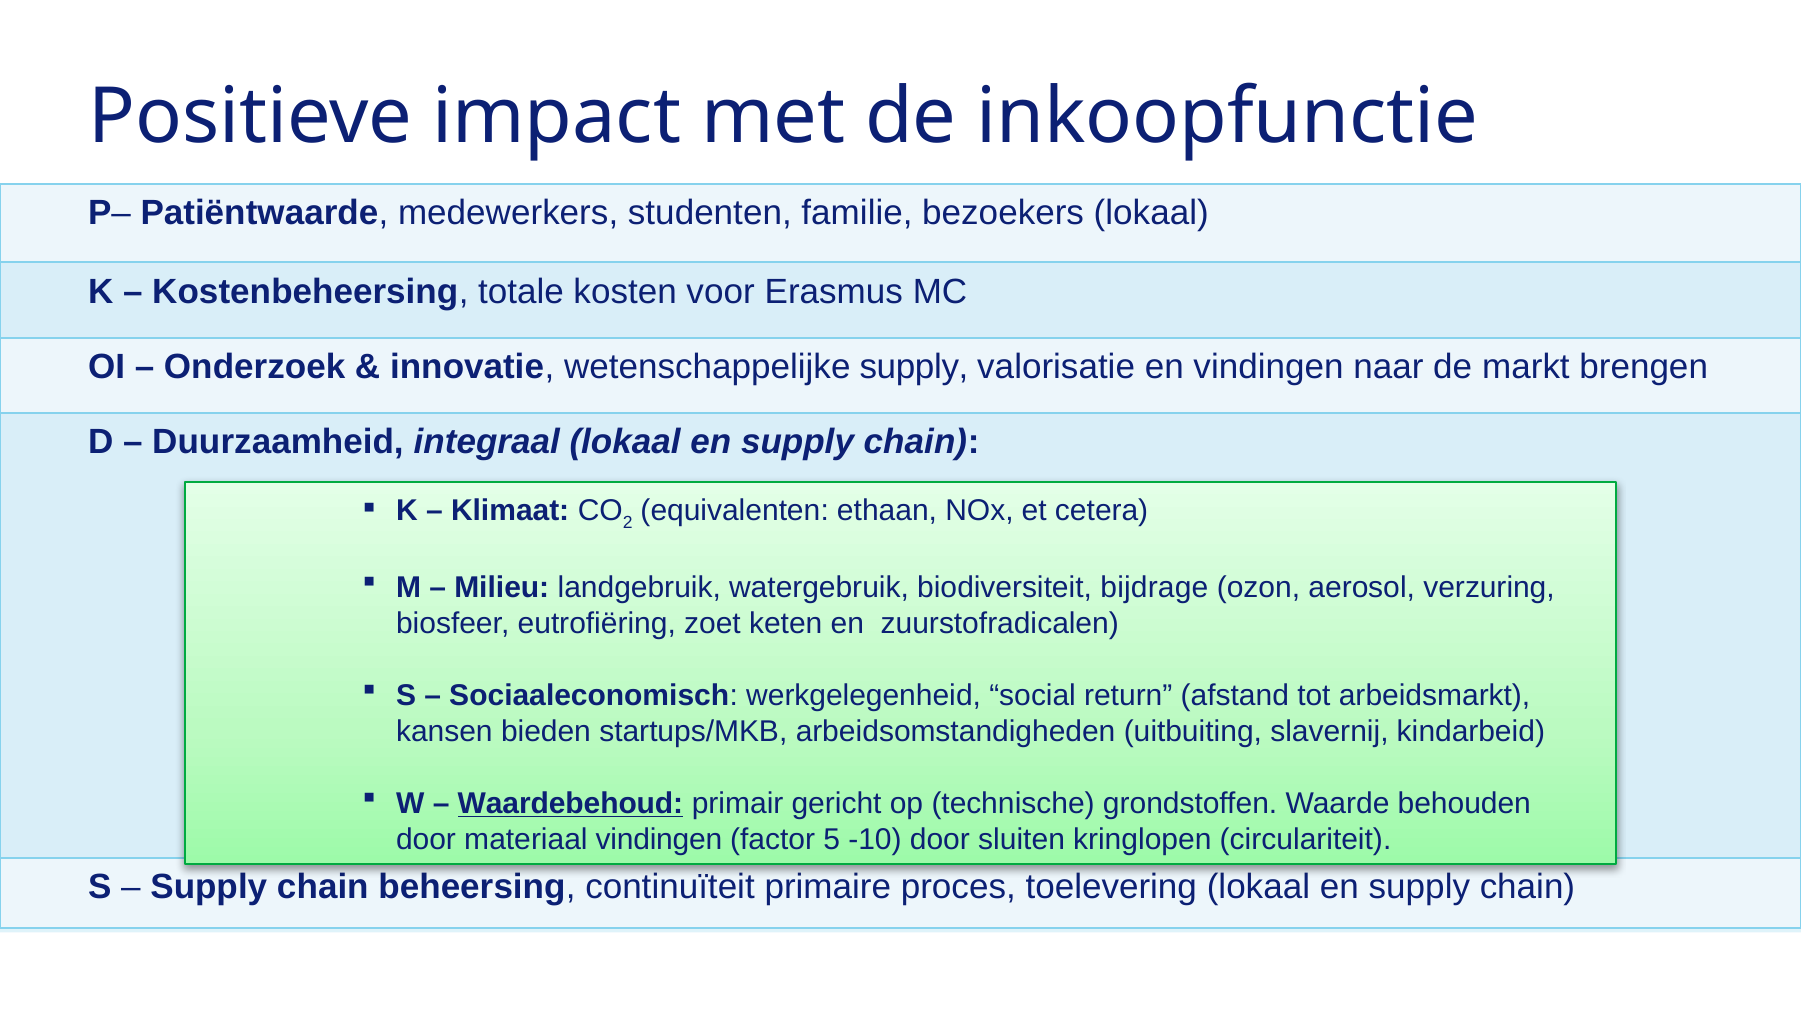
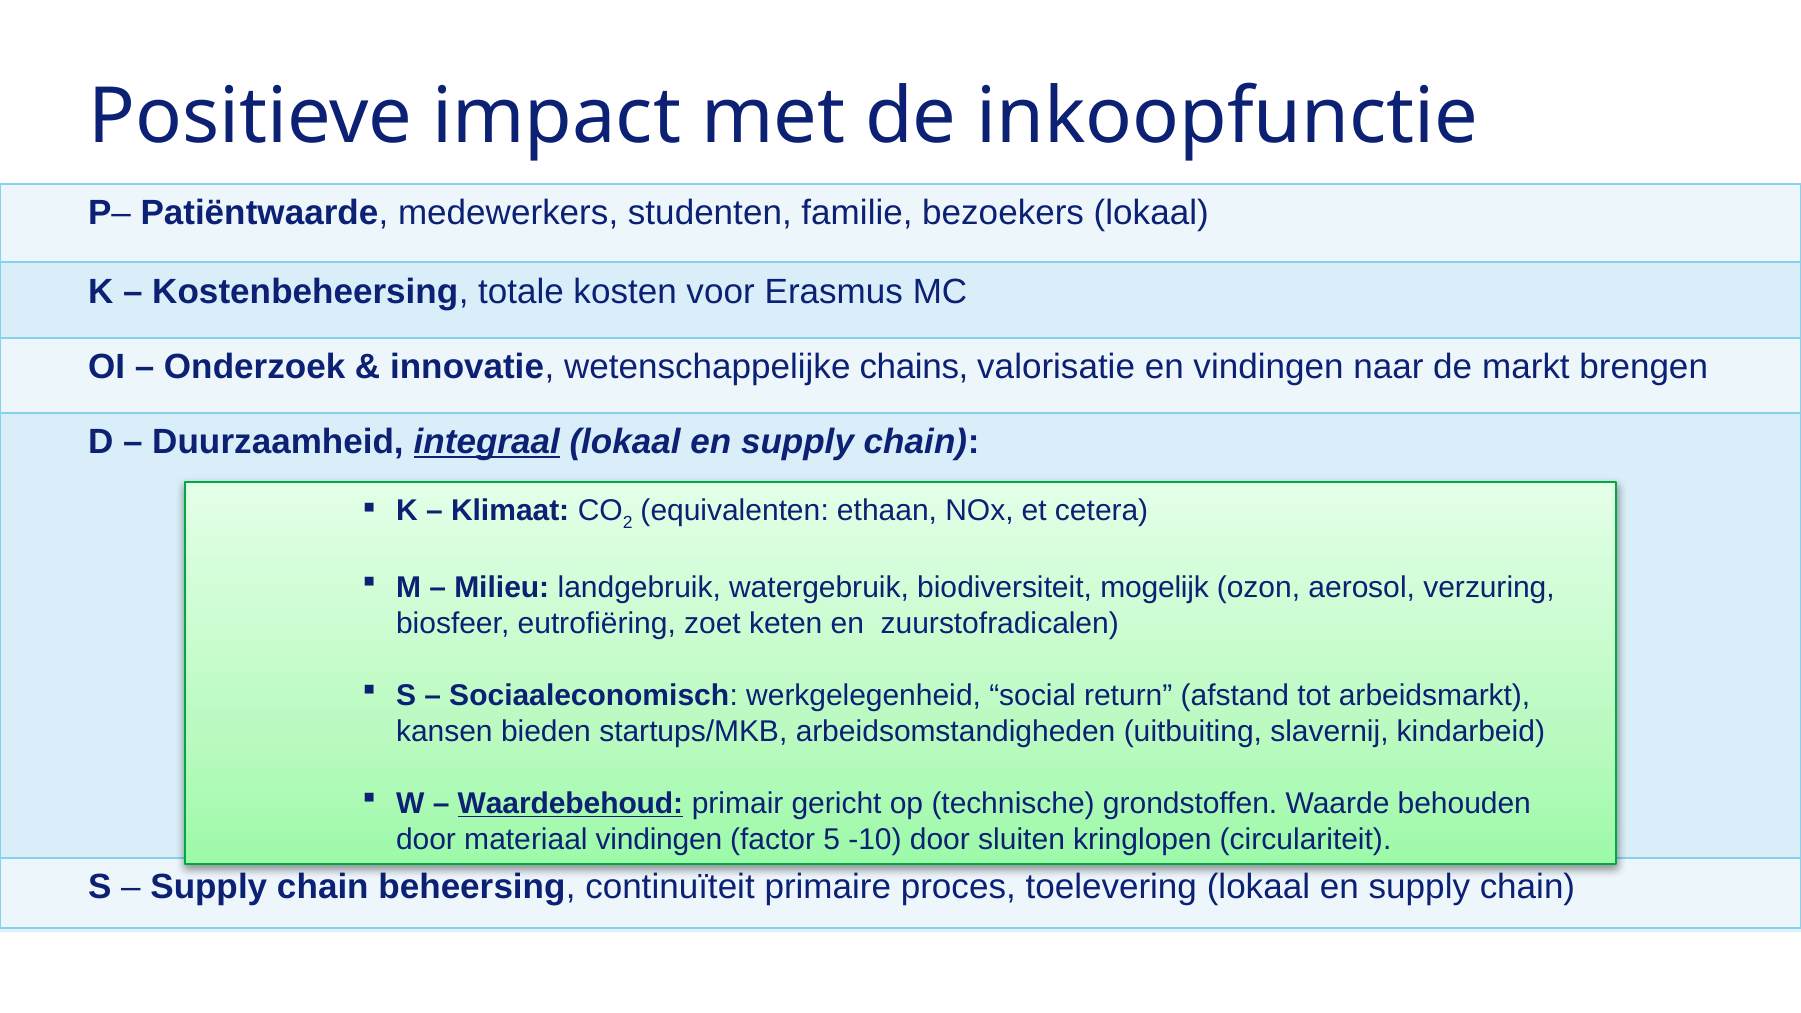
wetenschappelijke supply: supply -> chains
integraal underline: none -> present
bijdrage: bijdrage -> mogelijk
